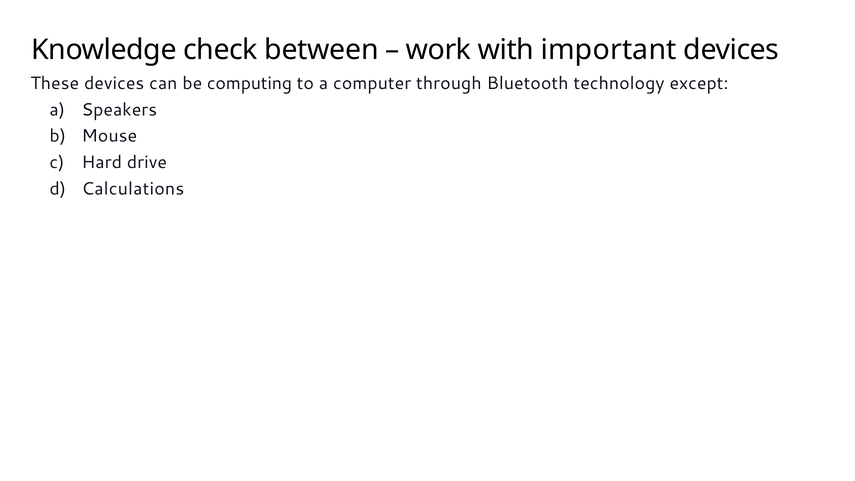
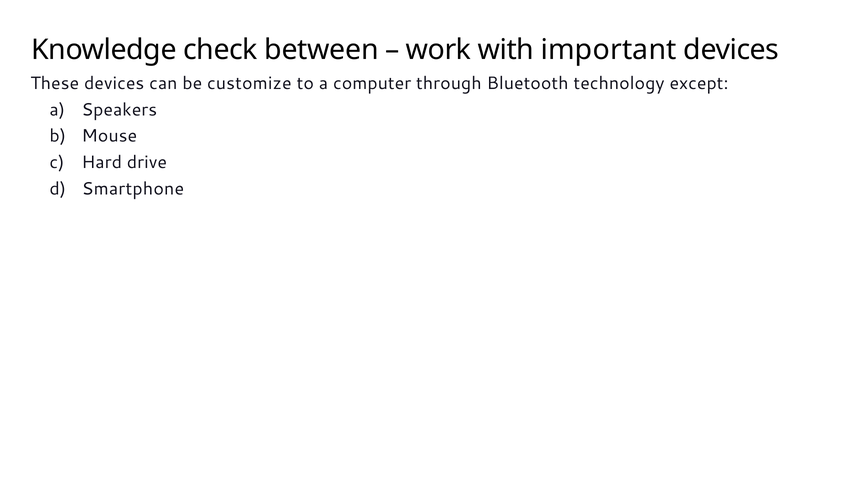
computing: computing -> customize
Calculations: Calculations -> Smartphone
